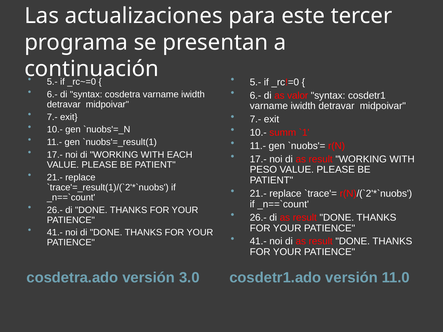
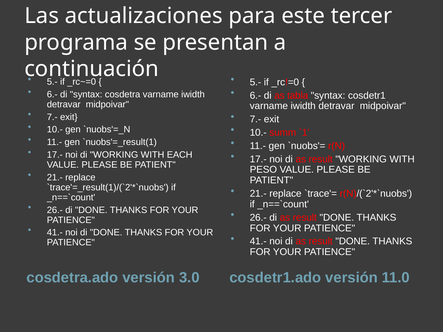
valor: valor -> tabla
